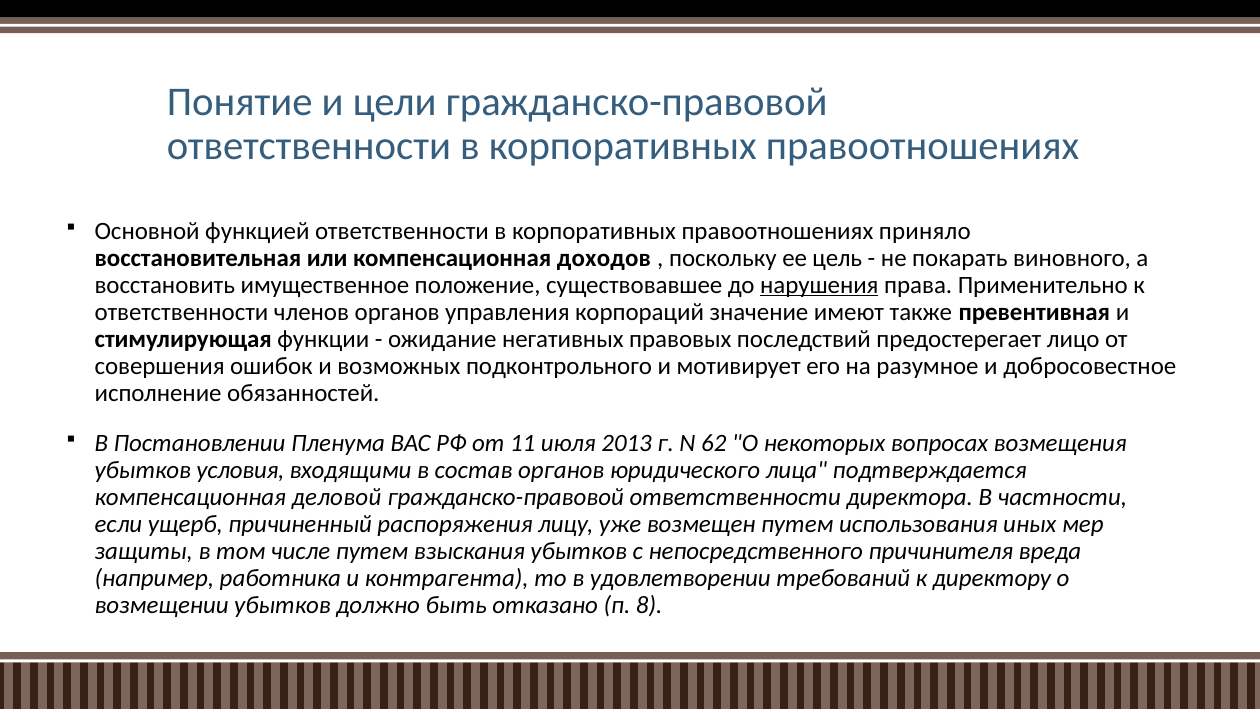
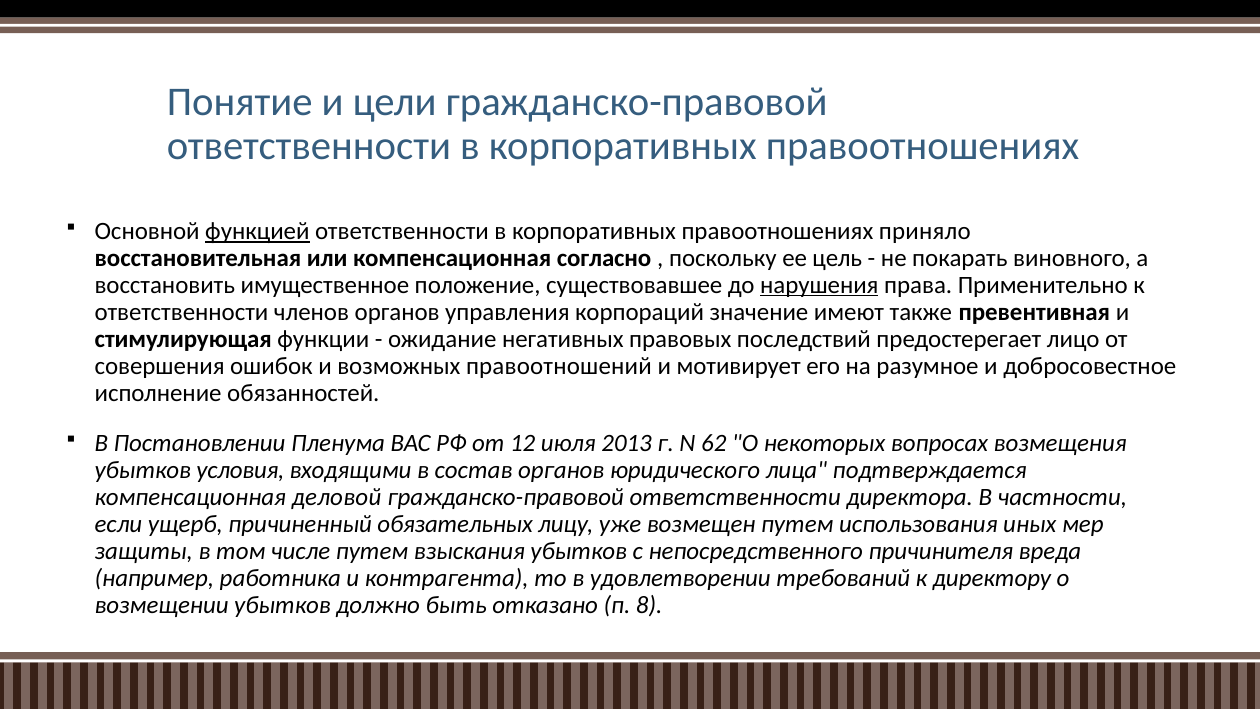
функцией underline: none -> present
доходов: доходов -> согласно
подконтрольного: подконтрольного -> правоотношений
11: 11 -> 12
распоряжения: распоряжения -> обязательных
